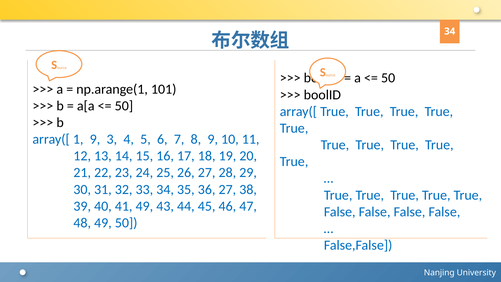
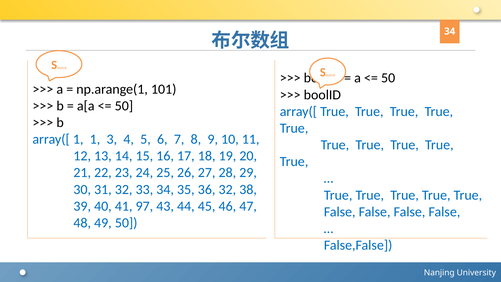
1 9: 9 -> 1
36 27: 27 -> 32
41 49: 49 -> 97
